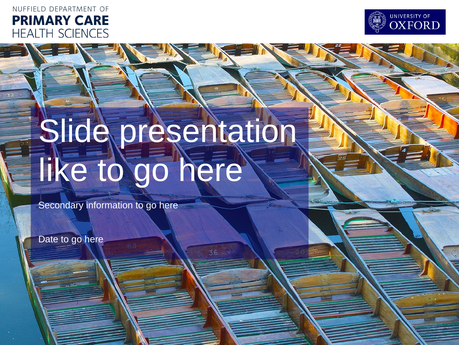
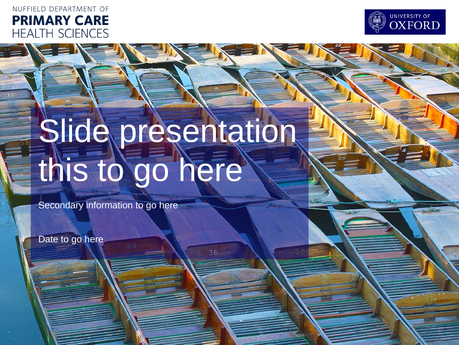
like: like -> this
